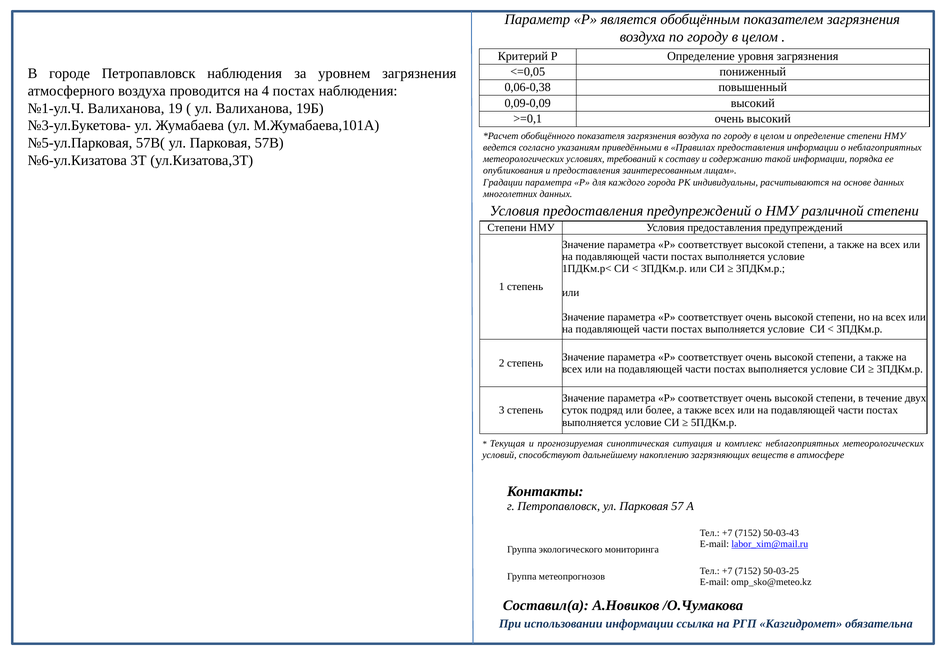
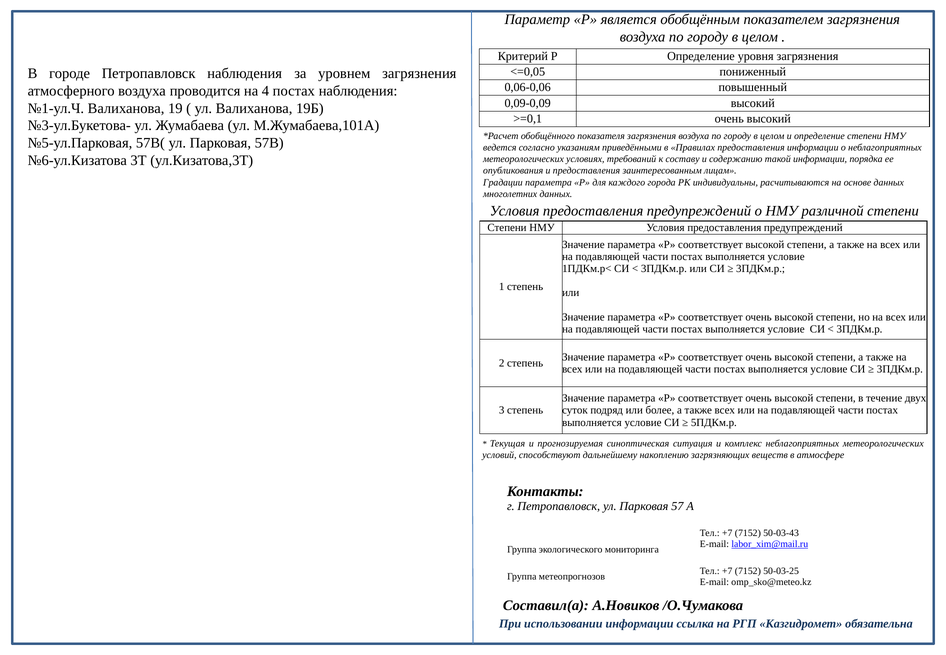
0,06-0,38: 0,06-0,38 -> 0,06-0,06
